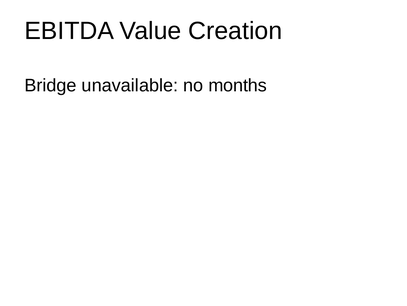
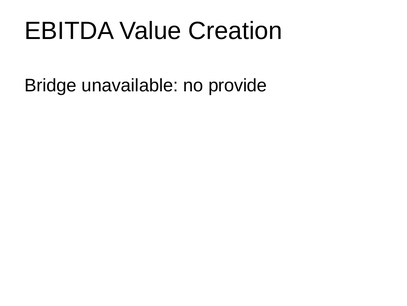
months: months -> provide
